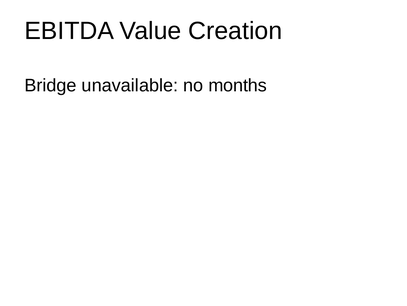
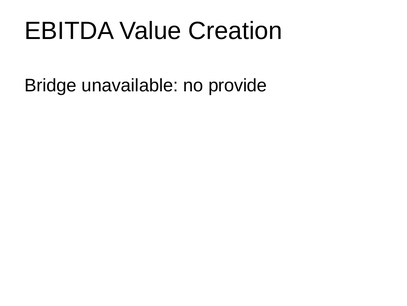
months: months -> provide
